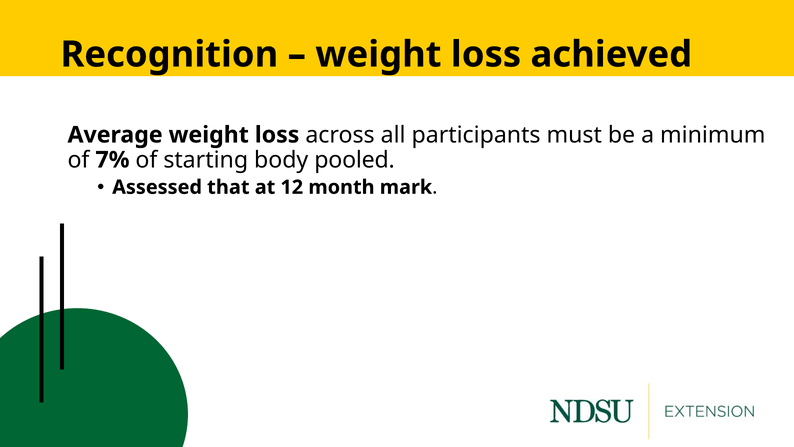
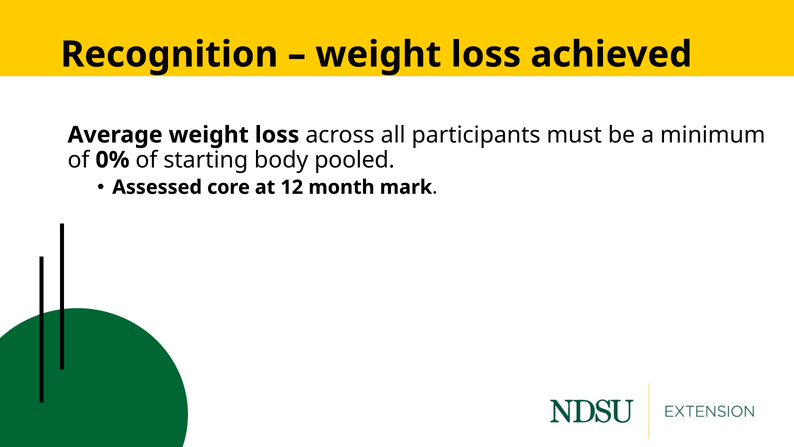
7%: 7% -> 0%
that: that -> core
